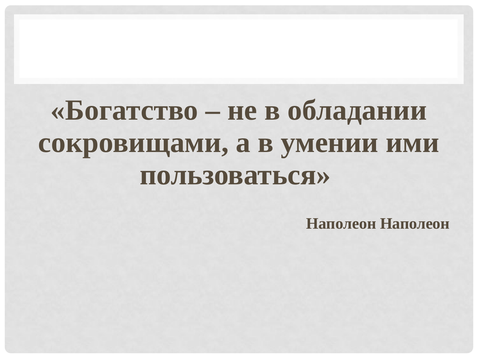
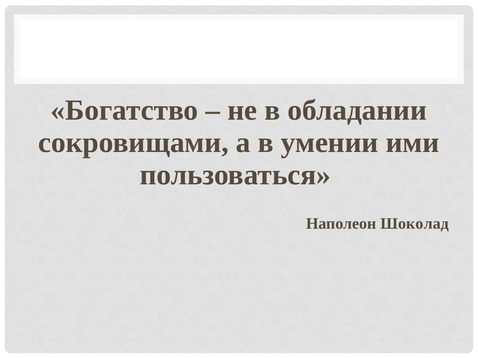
Наполеон Наполеон: Наполеон -> Шоколад
